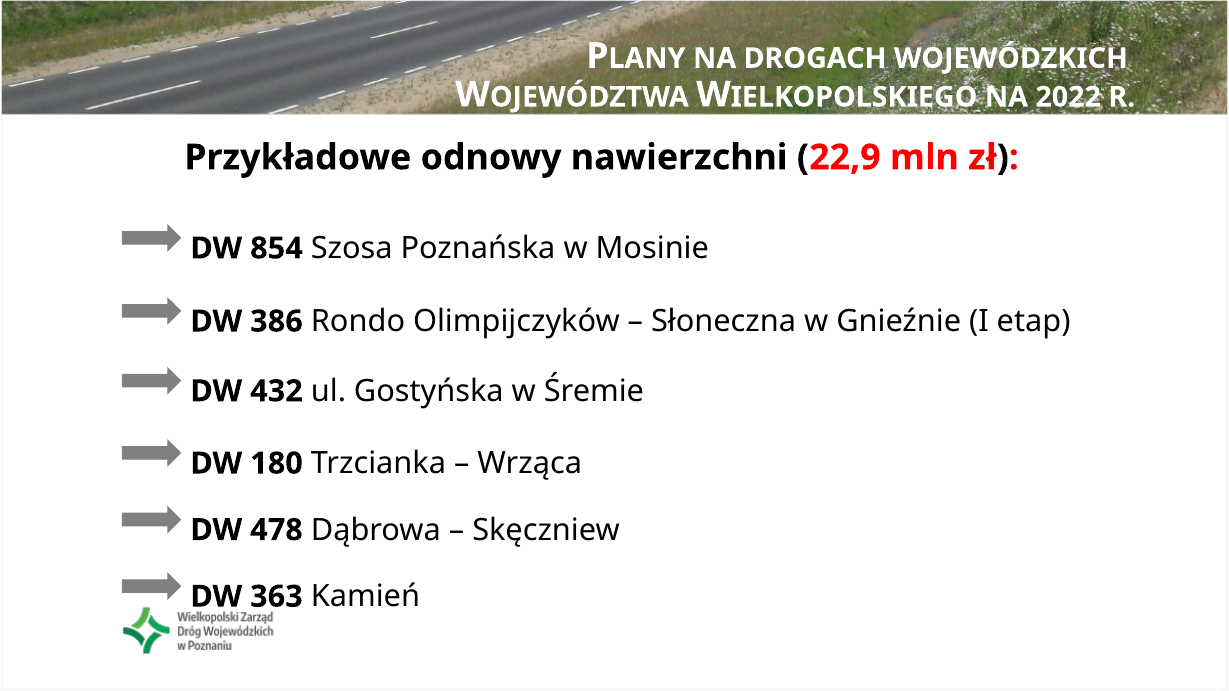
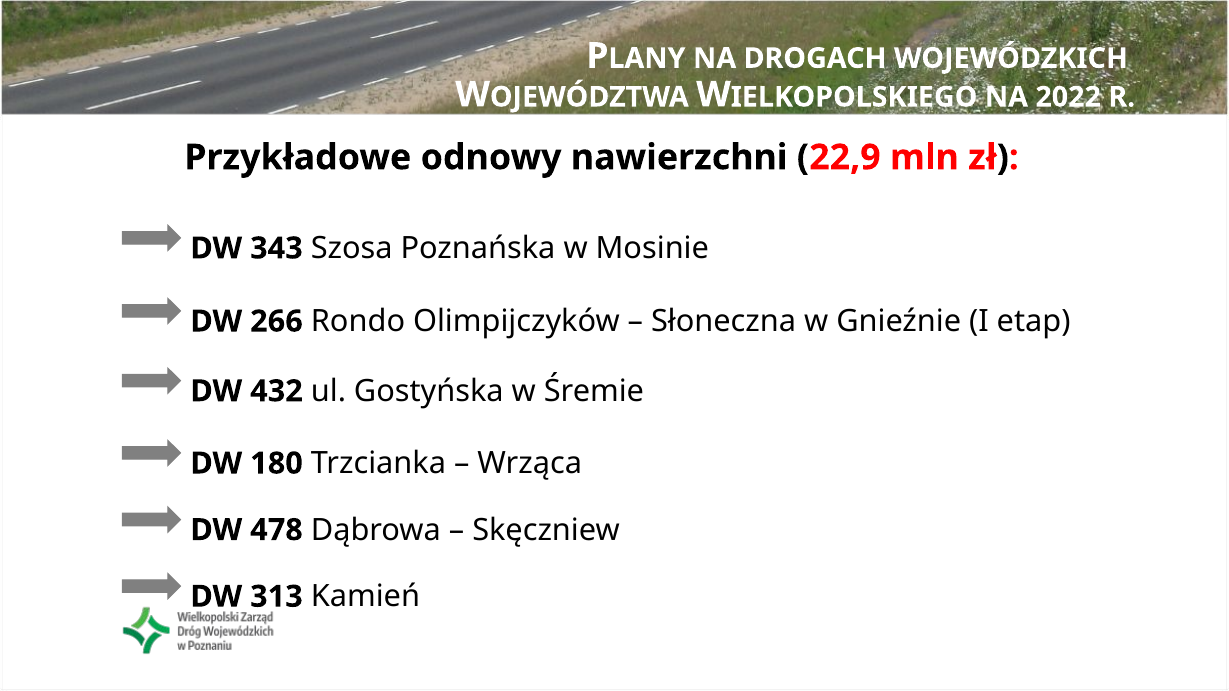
854: 854 -> 343
386: 386 -> 266
363: 363 -> 313
